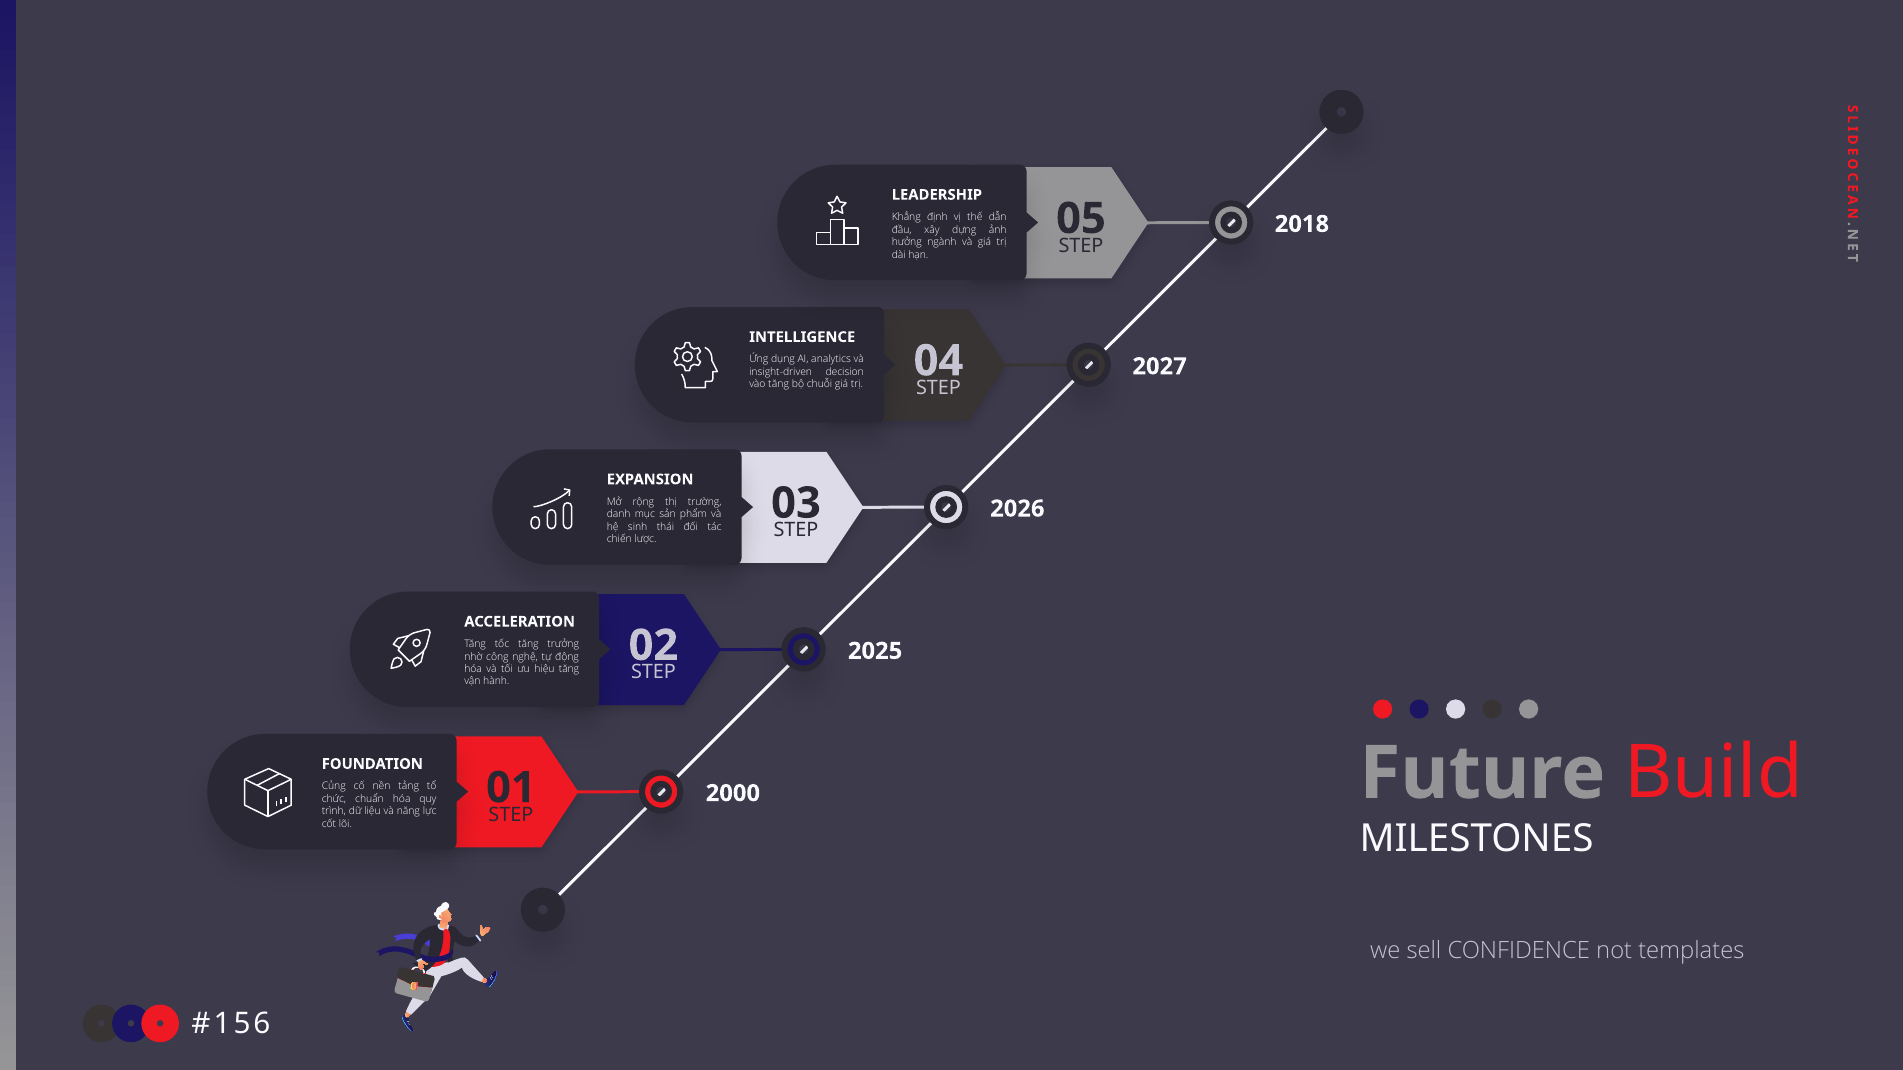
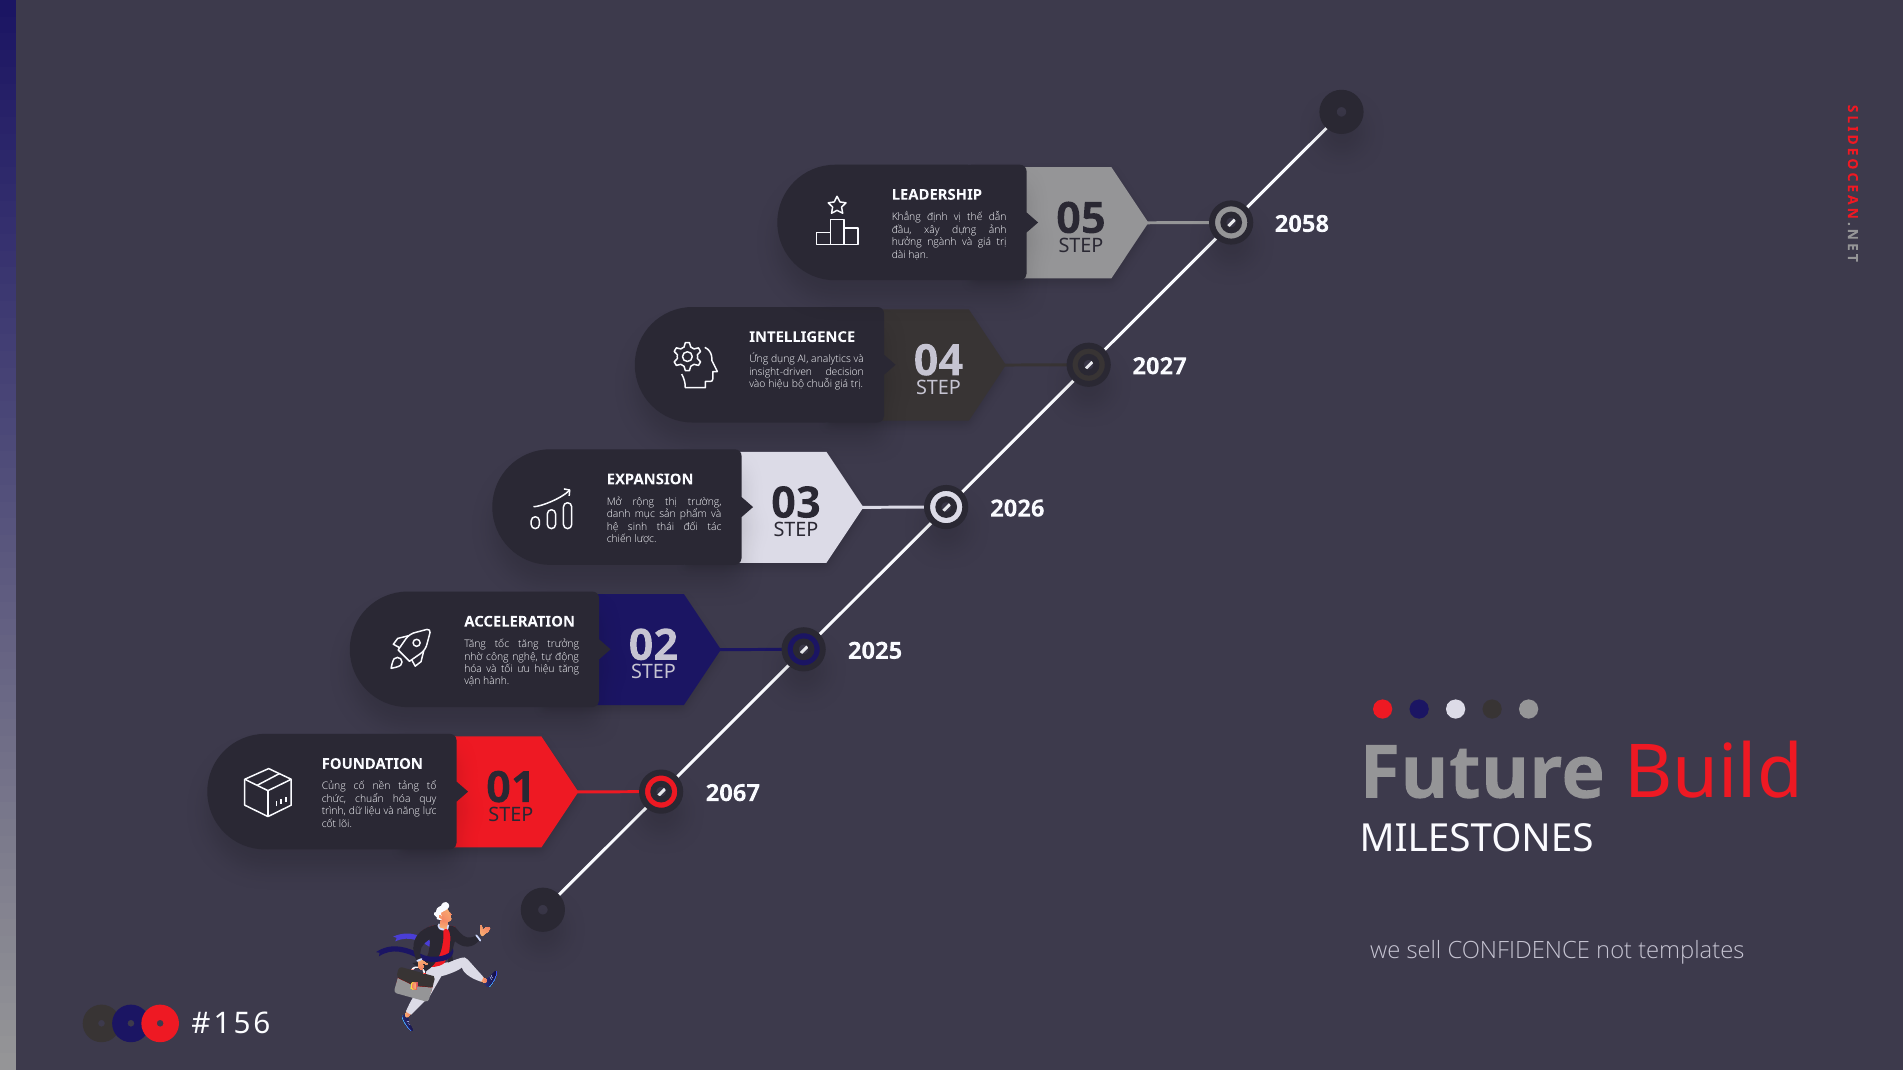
2018: 2018 -> 2058
vào tăng: tăng -> hiệu
2000: 2000 -> 2067
